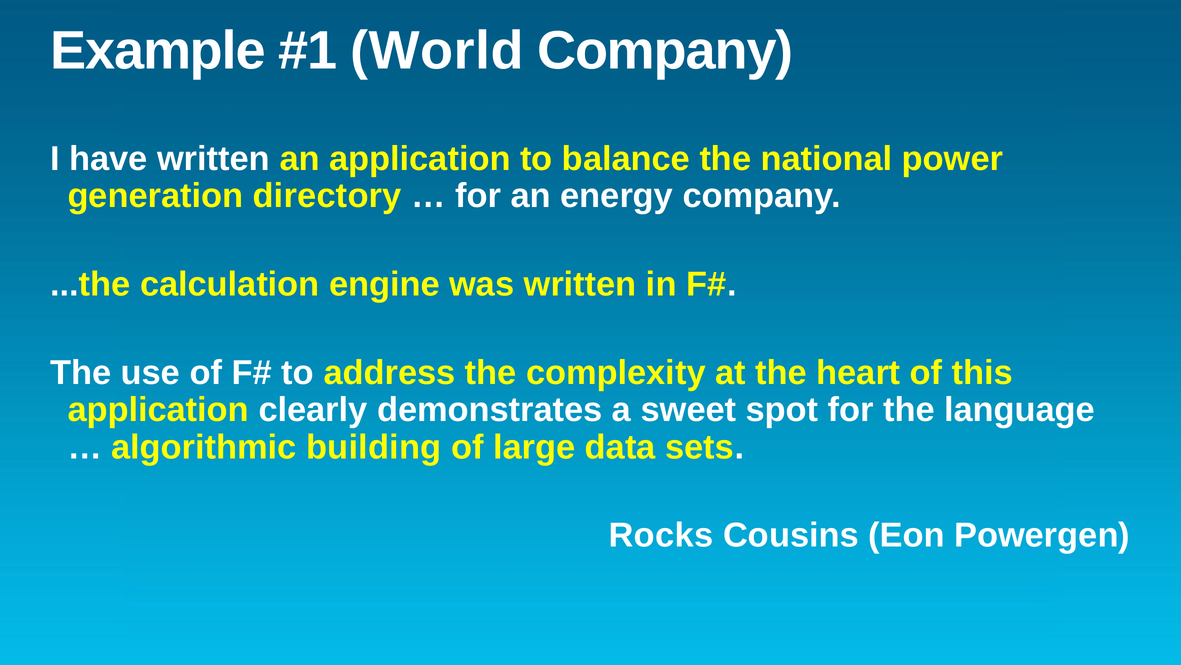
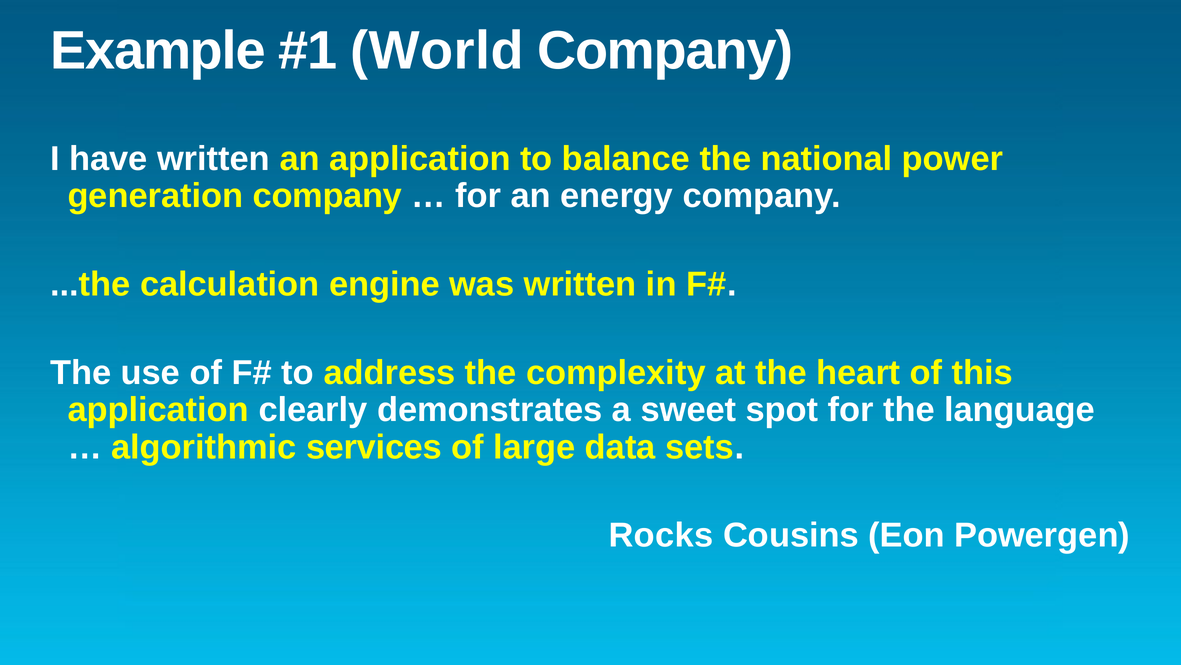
generation directory: directory -> company
building: building -> services
